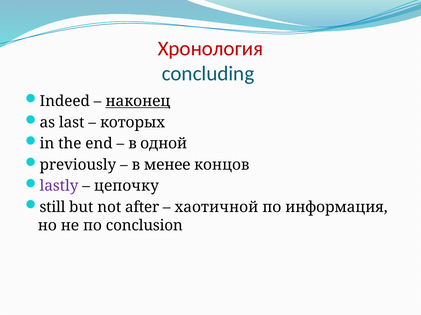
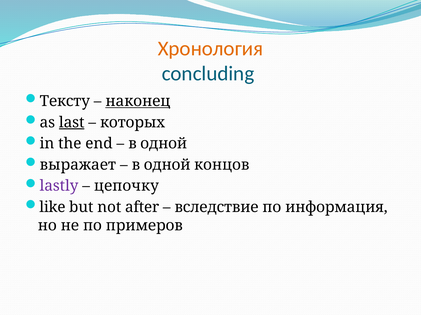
Хронология colour: red -> orange
Indeed: Indeed -> Тексту
last underline: none -> present
previously: previously -> выражает
менее at (167, 165): менее -> одной
still: still -> like
хаотичной: хаотичной -> вследствие
conclusion: conclusion -> примеров
